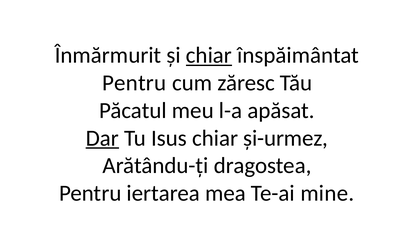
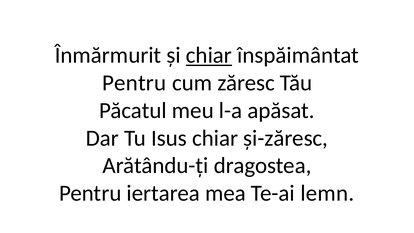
Dar underline: present -> none
și-urmez: și-urmez -> și-zăresc
mine: mine -> lemn
